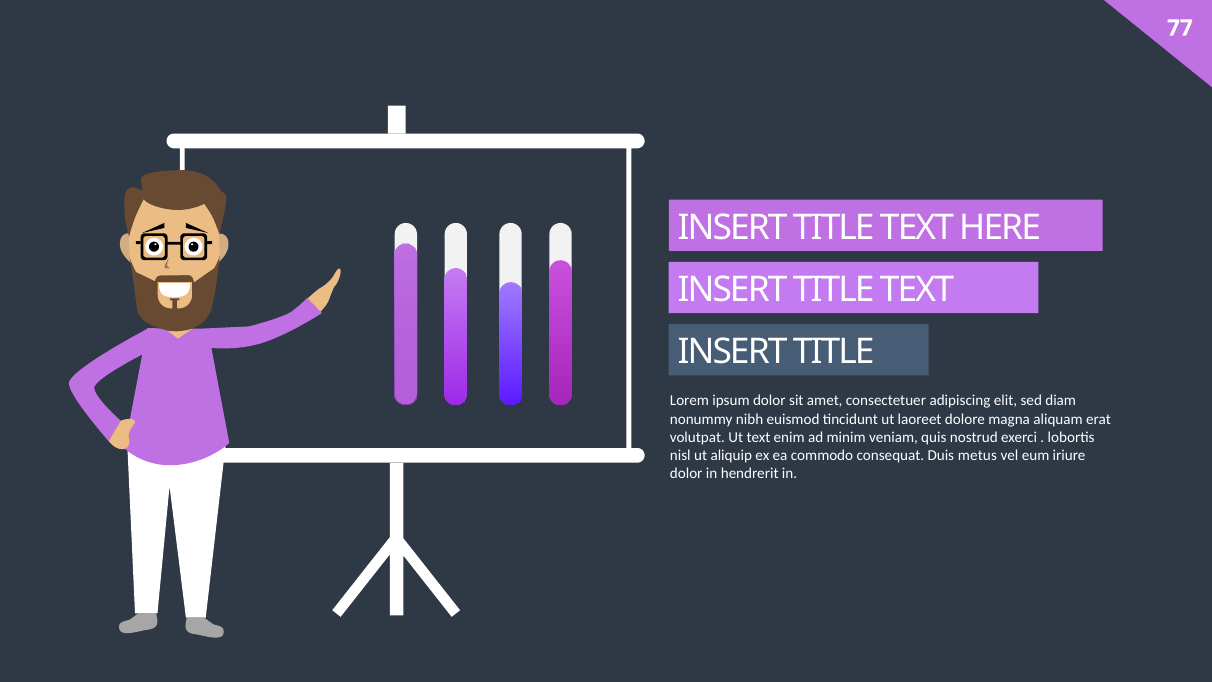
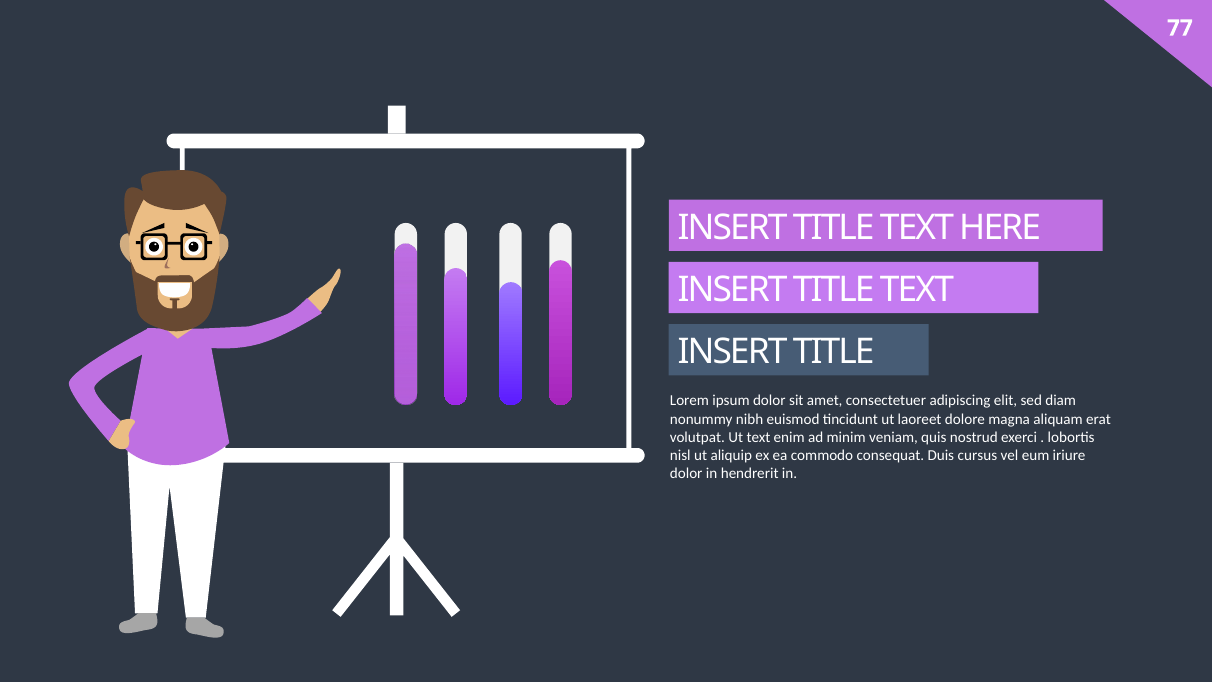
metus: metus -> cursus
